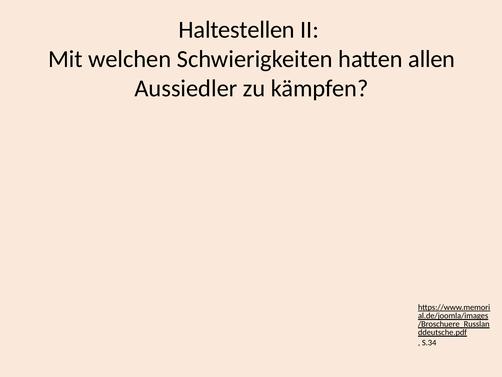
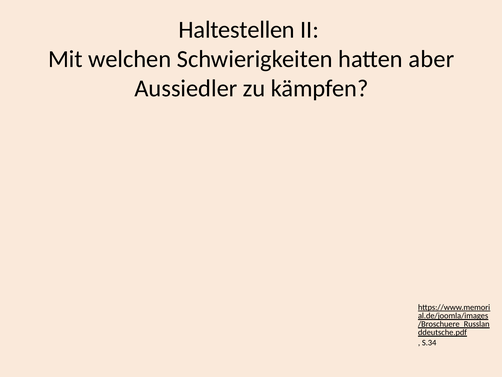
allen: allen -> aber
